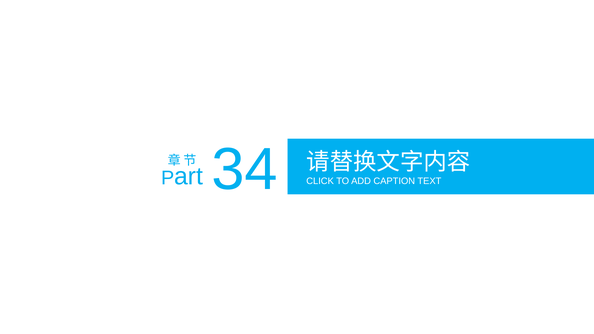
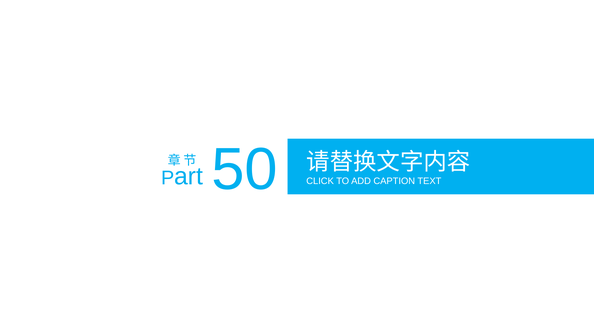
34: 34 -> 50
